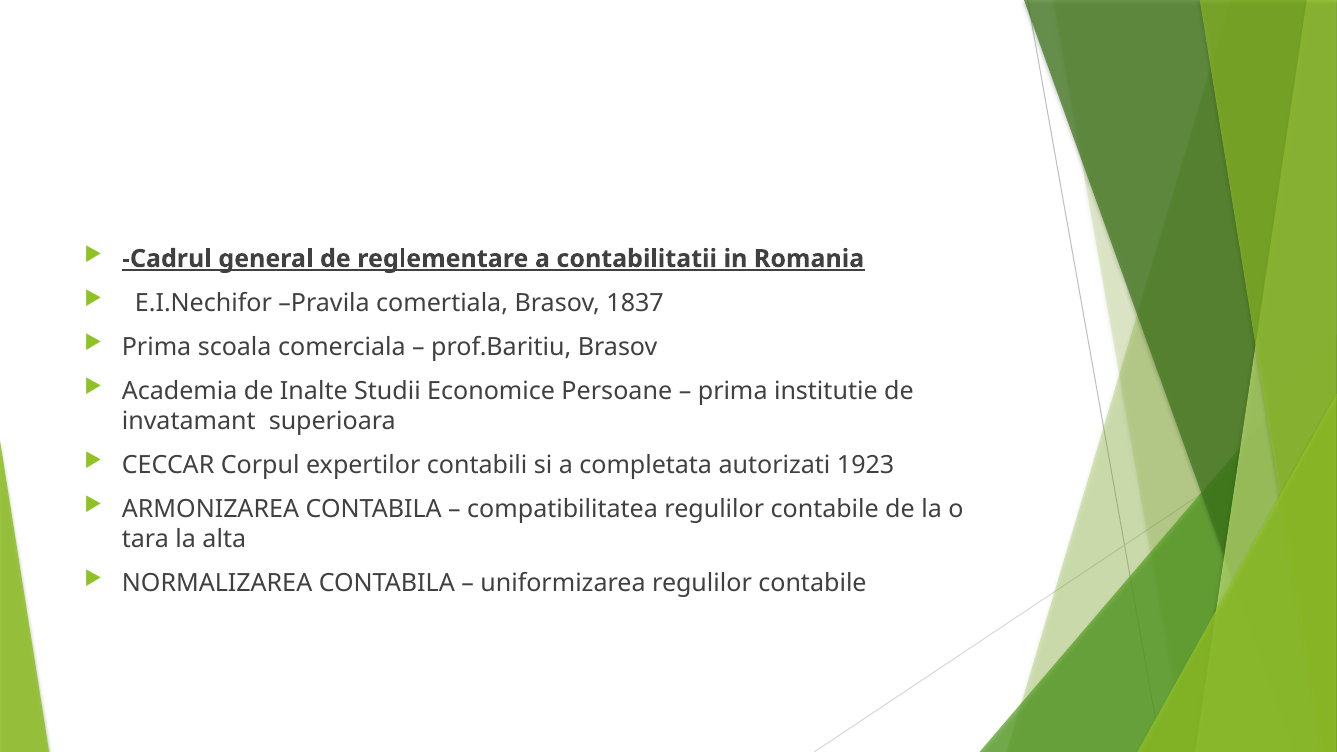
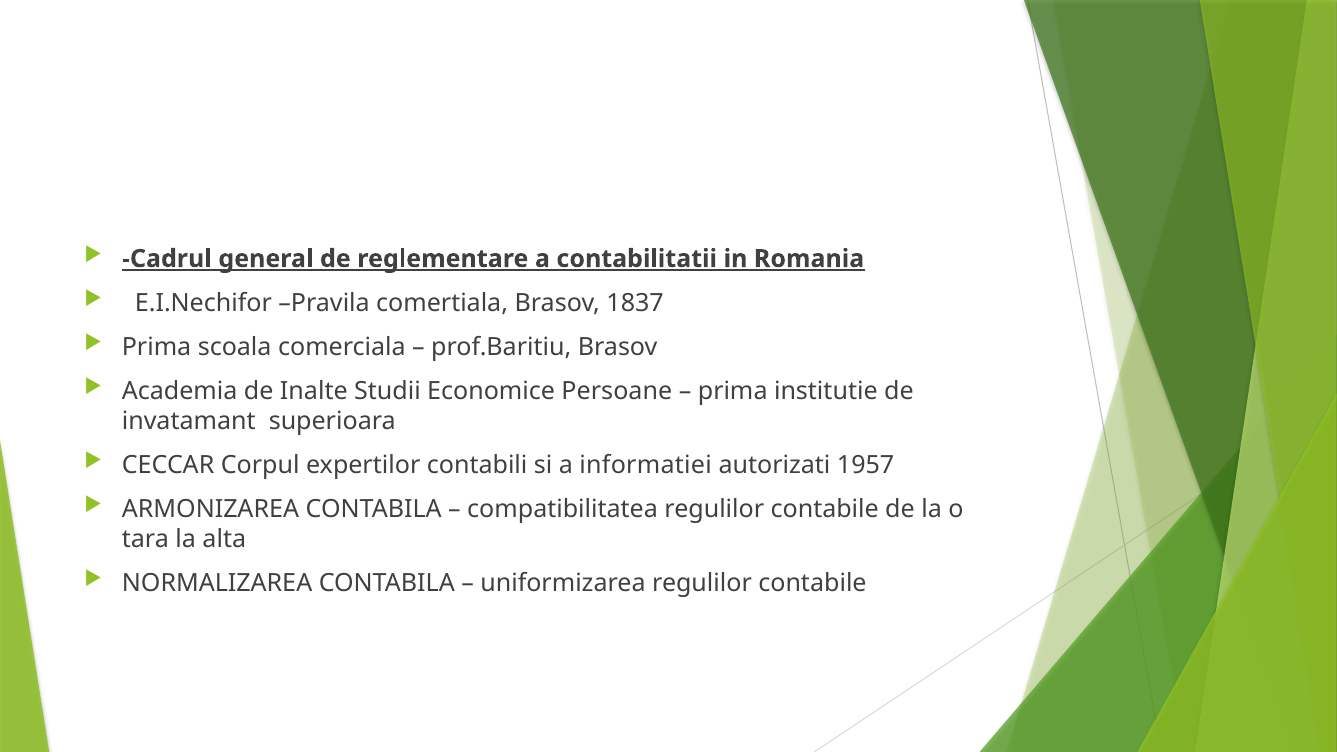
completata: completata -> informatiei
1923: 1923 -> 1957
